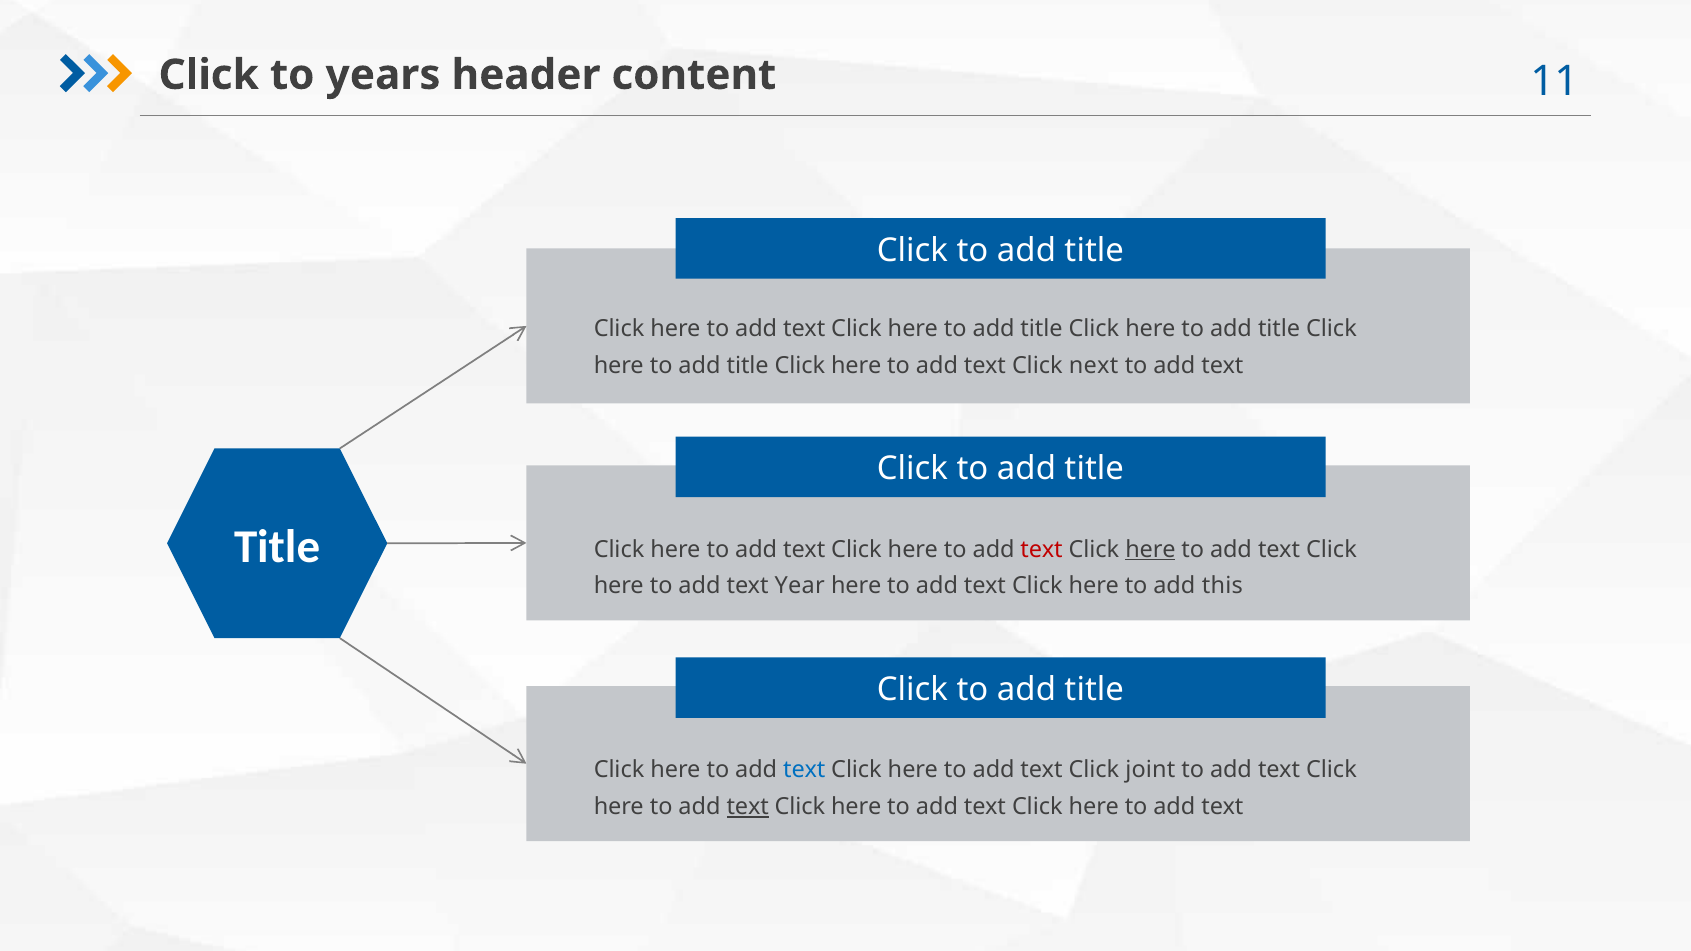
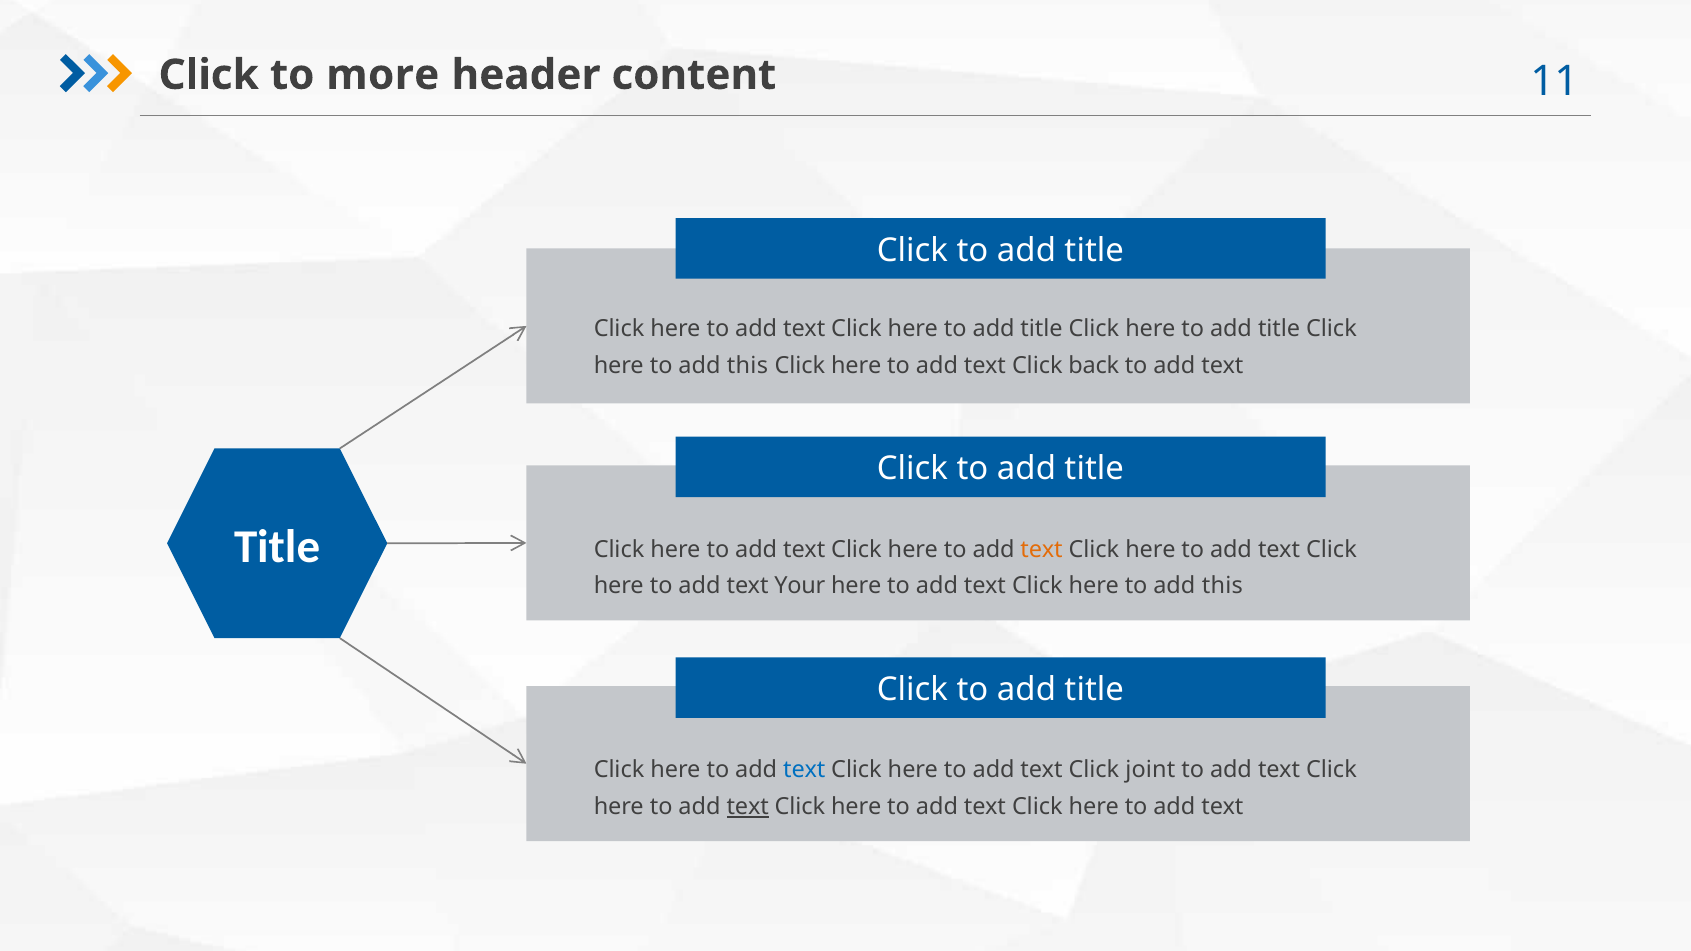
years: years -> more
title at (748, 366): title -> this
next: next -> back
text at (1042, 550) colour: red -> orange
here at (1150, 550) underline: present -> none
Year: Year -> Your
